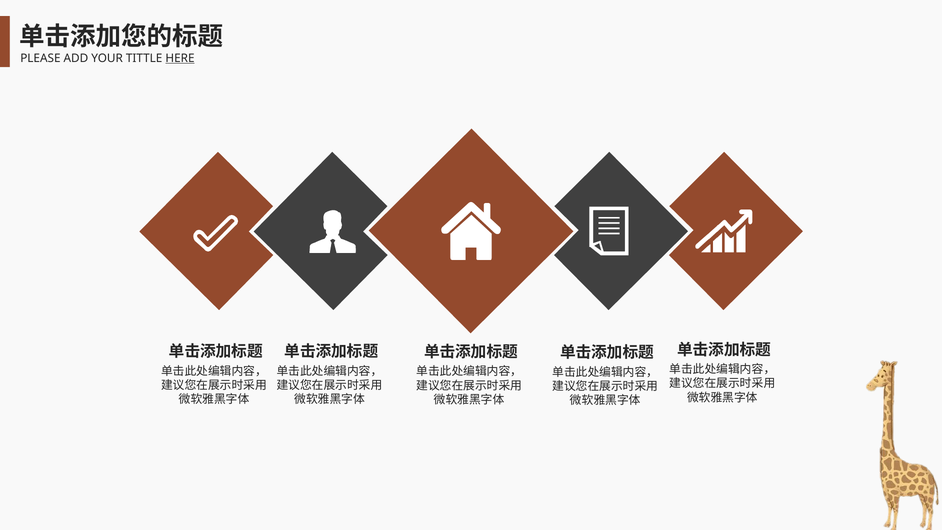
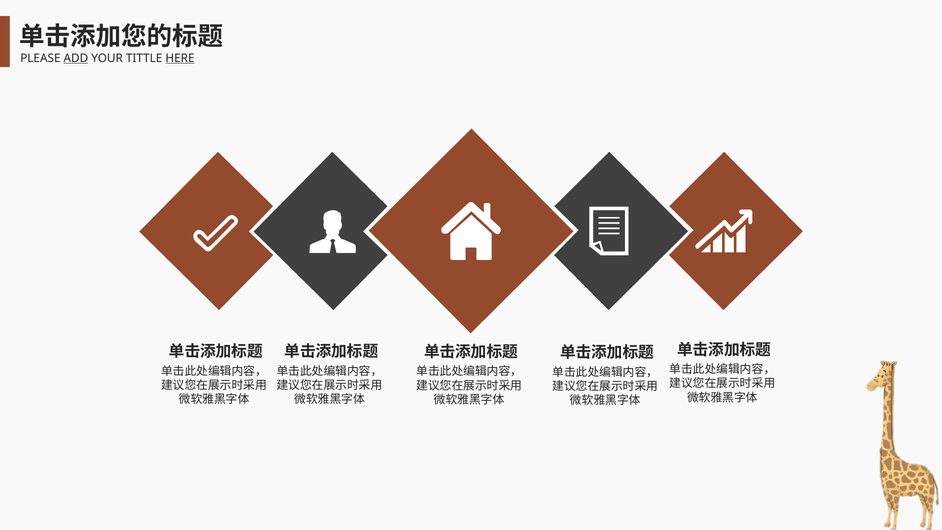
ADD underline: none -> present
